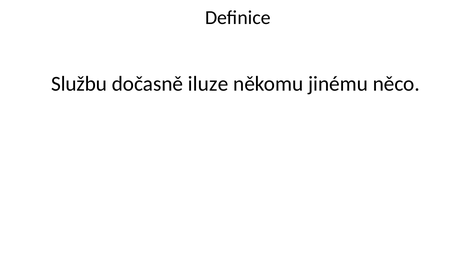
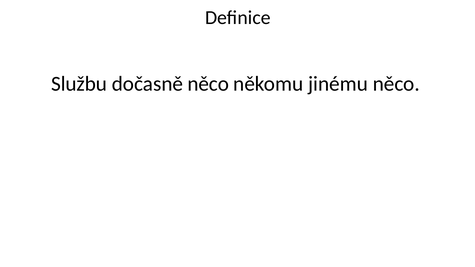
dočasně iluze: iluze -> něco
